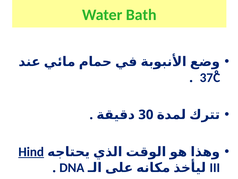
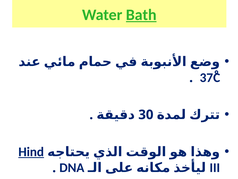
Bath underline: none -> present
